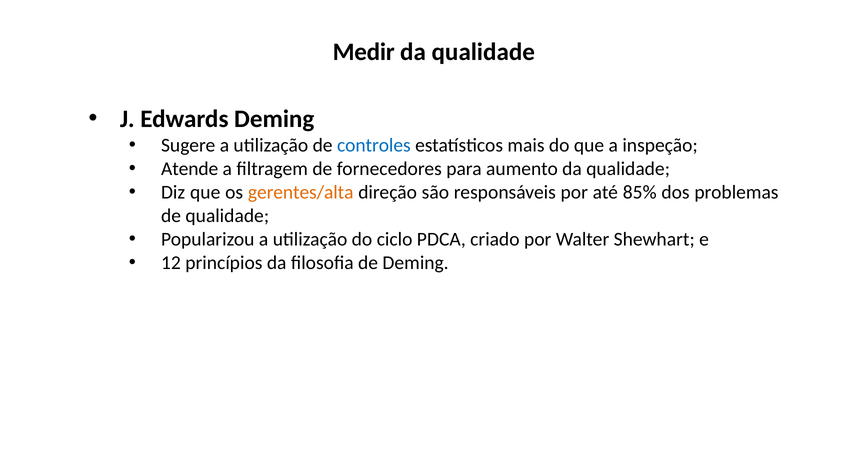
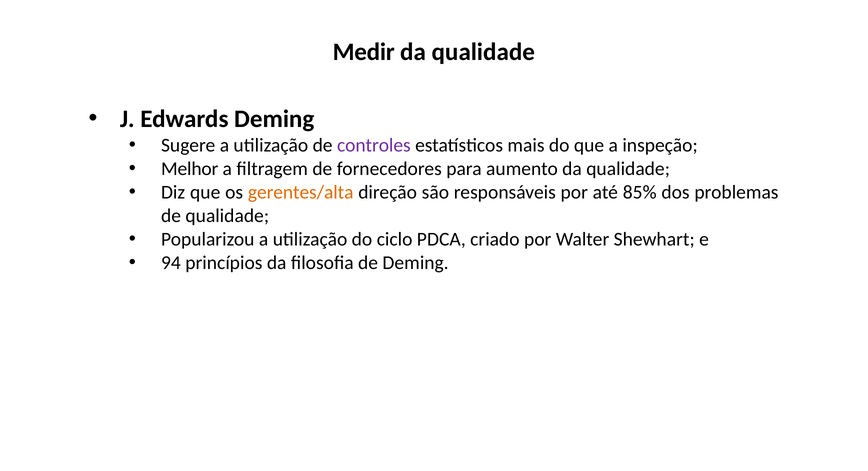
controles colour: blue -> purple
Atende: Atende -> Melhor
12: 12 -> 94
